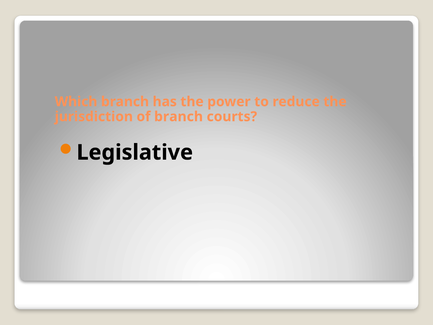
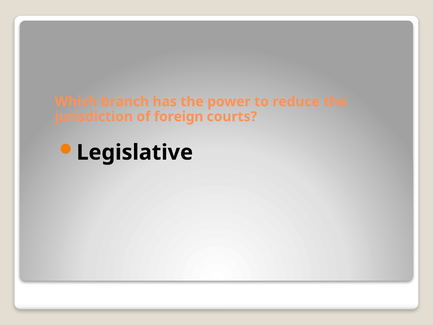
of branch: branch -> foreign
